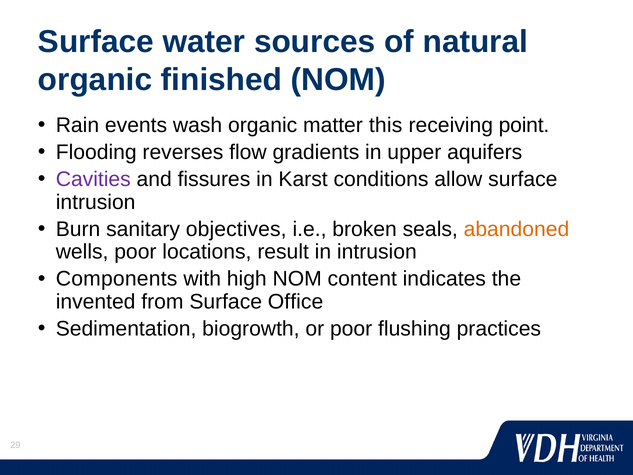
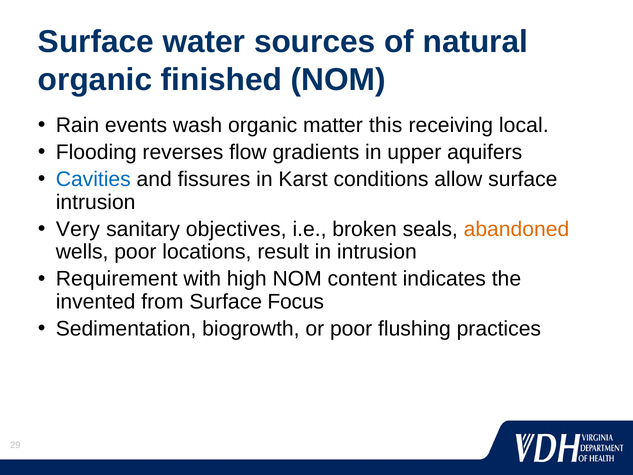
point: point -> local
Cavities colour: purple -> blue
Burn: Burn -> Very
Components: Components -> Requirement
Office: Office -> Focus
